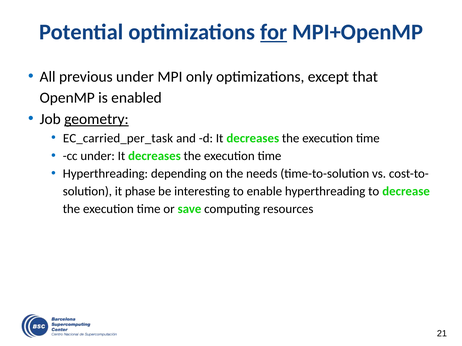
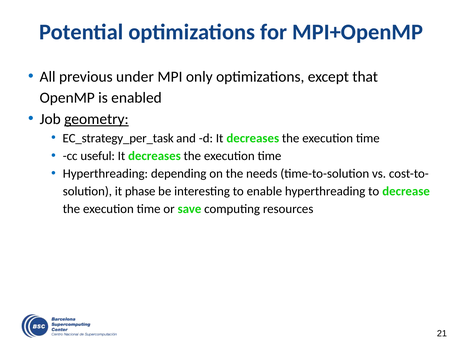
for underline: present -> none
EC_carried_per_task: EC_carried_per_task -> EC_strategy_per_task
cc under: under -> useful
